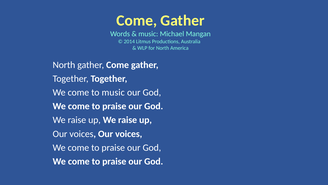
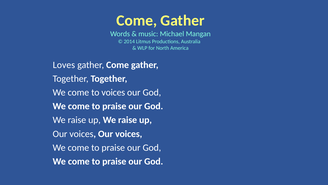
North at (64, 65): North -> Loves
to music: music -> voices
